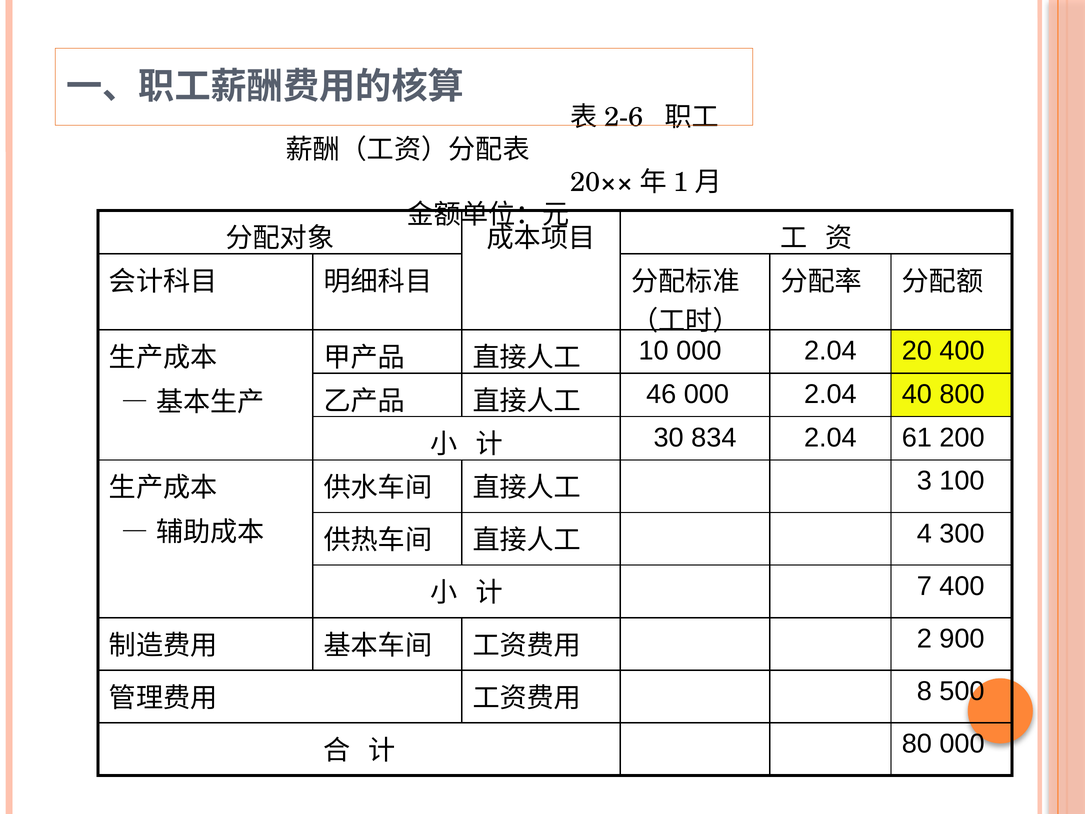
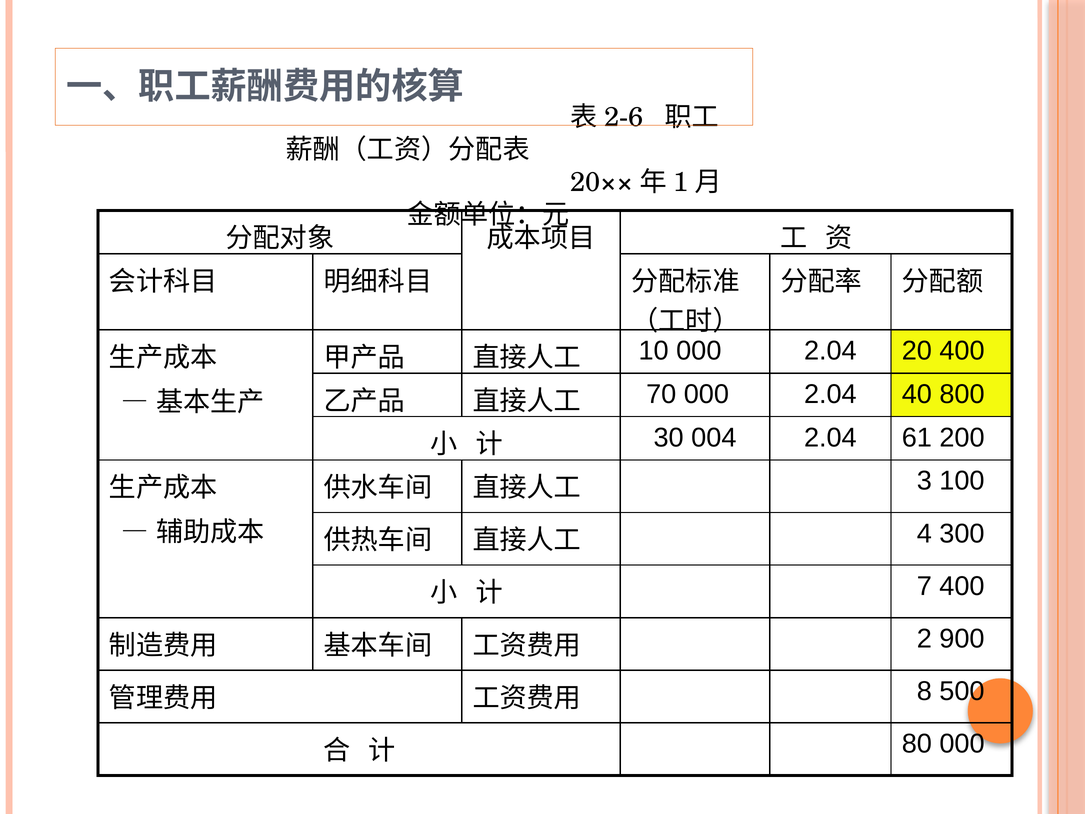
46: 46 -> 70
834: 834 -> 004
